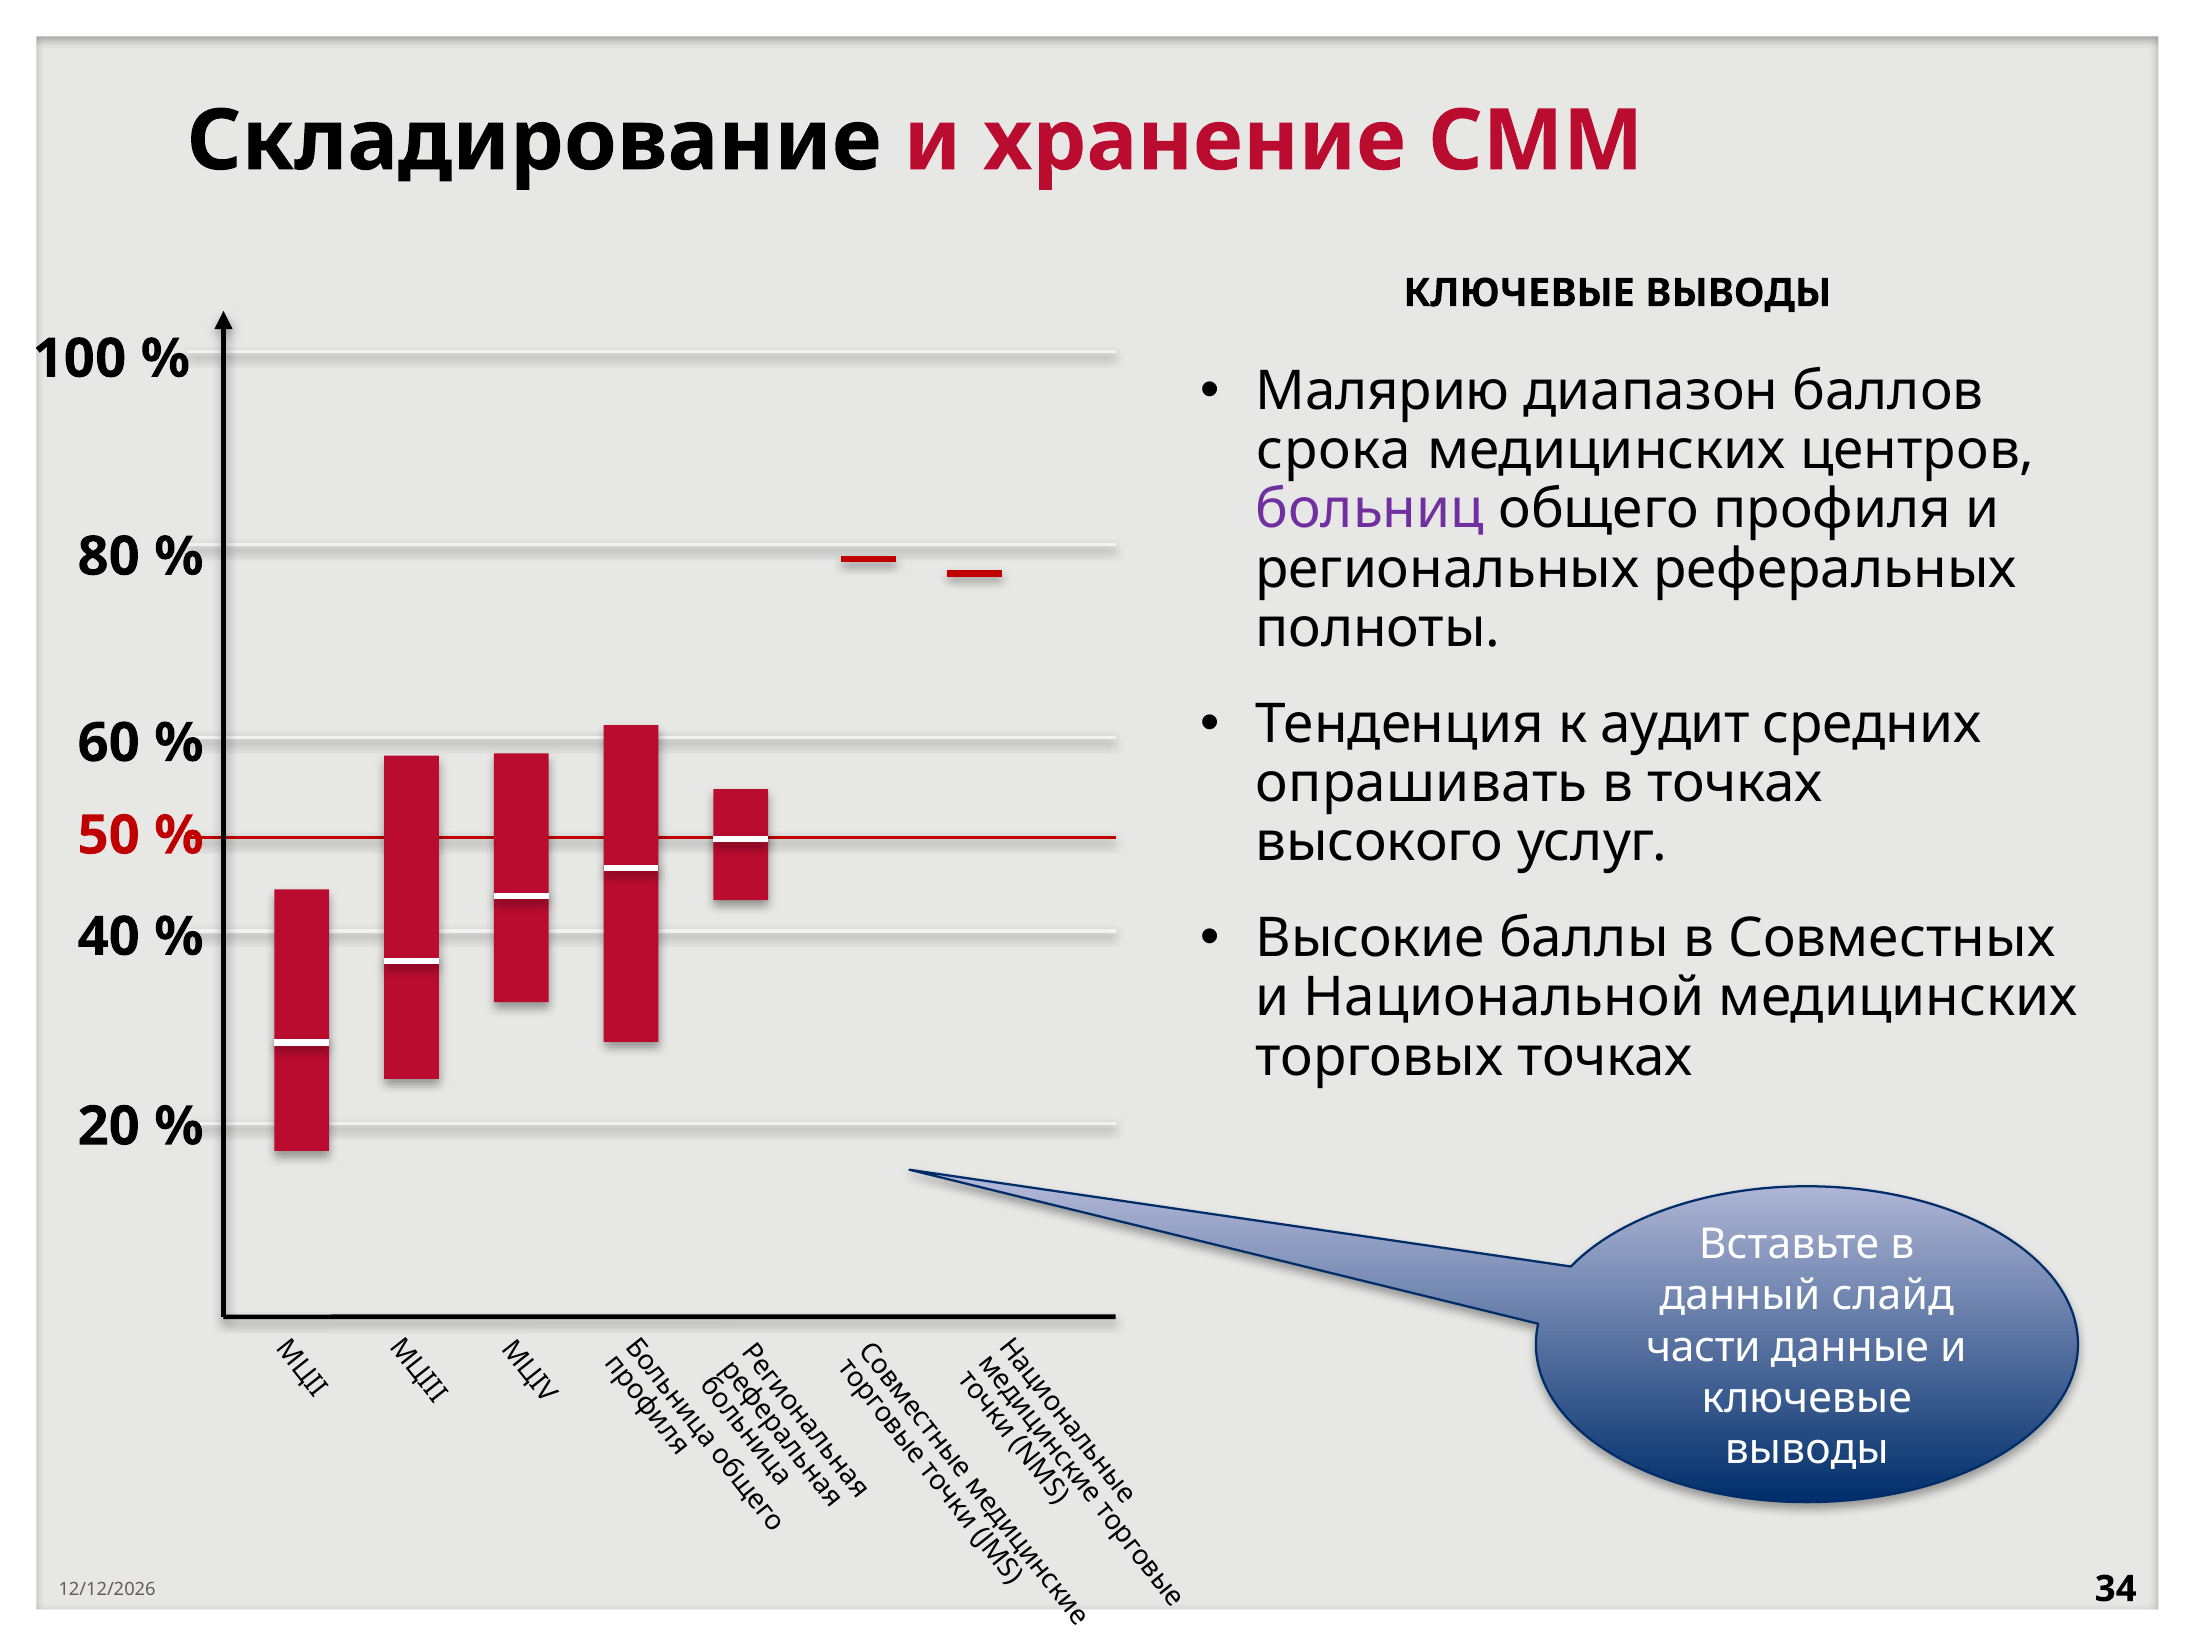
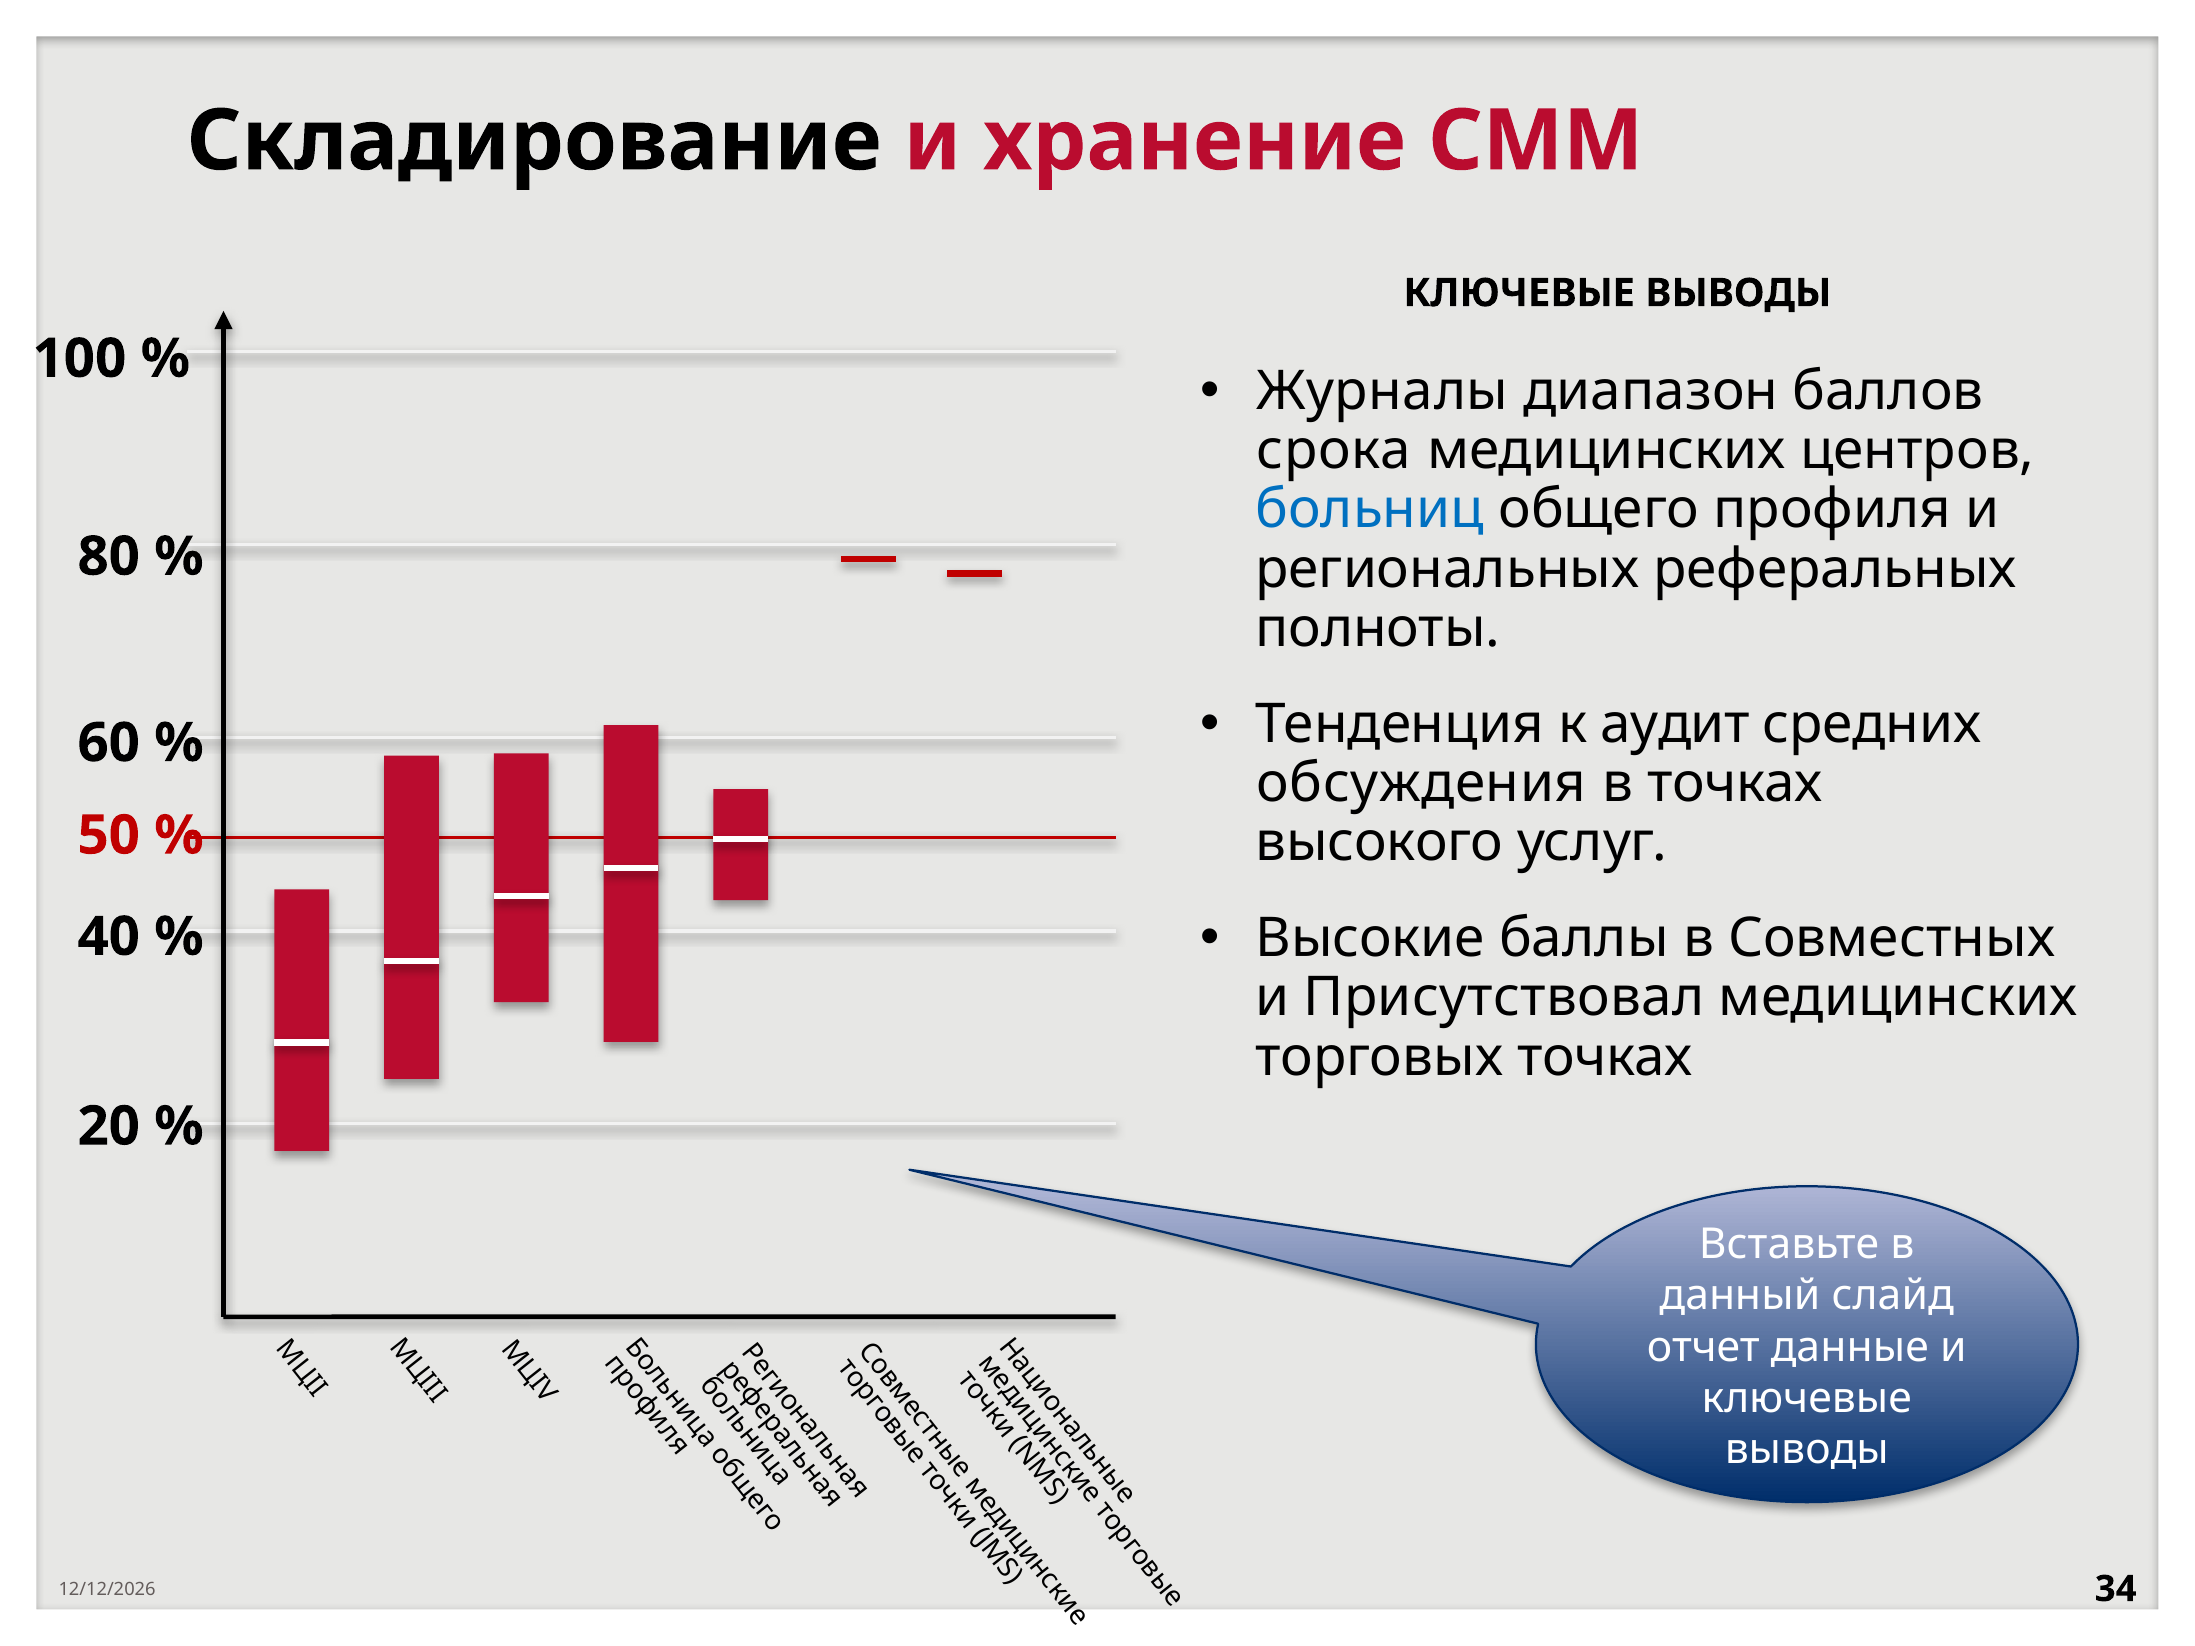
Малярию: Малярию -> Журналы
больниц colour: purple -> blue
опрашивать: опрашивать -> обсуждения
Национальной: Национальной -> Присутствовал
части: части -> отчет
